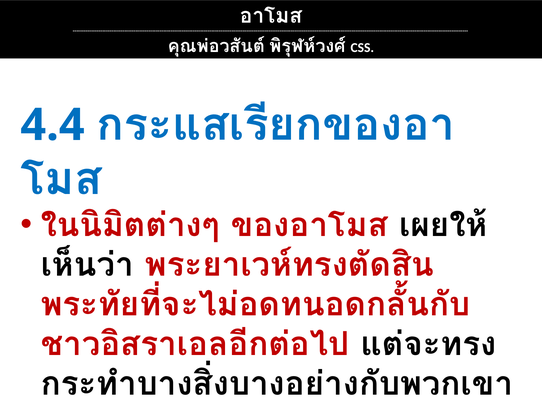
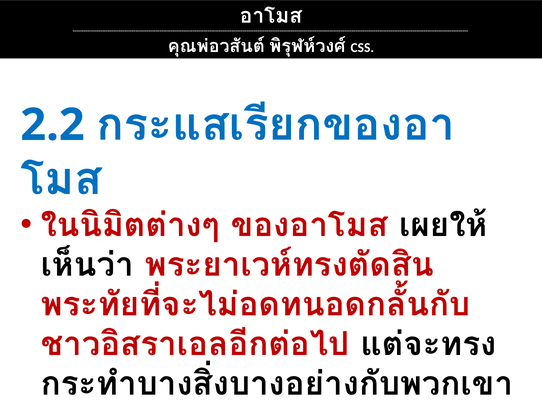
4.4: 4.4 -> 2.2
